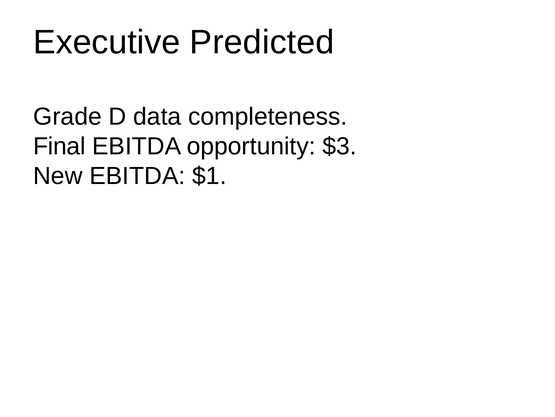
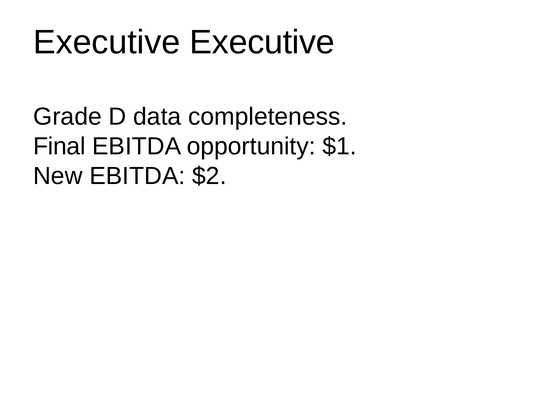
Executive Predicted: Predicted -> Executive
$3: $3 -> $1
$1: $1 -> $2
